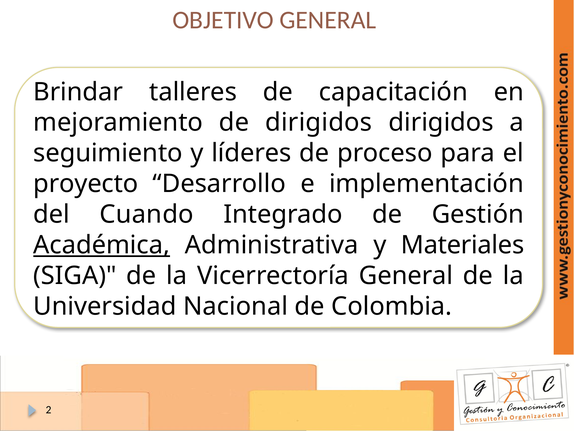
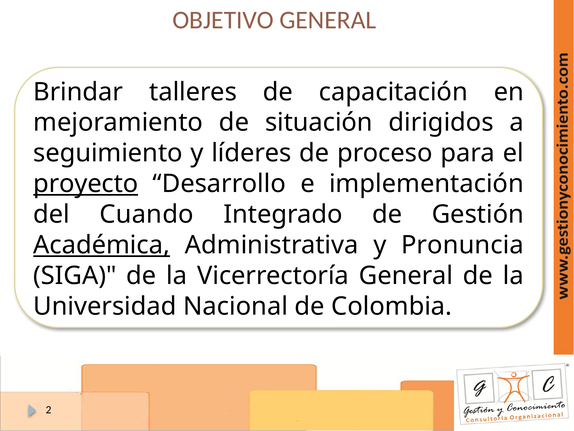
de dirigidos: dirigidos -> situación
proyecto underline: none -> present
Materiales: Materiales -> Pronuncia
